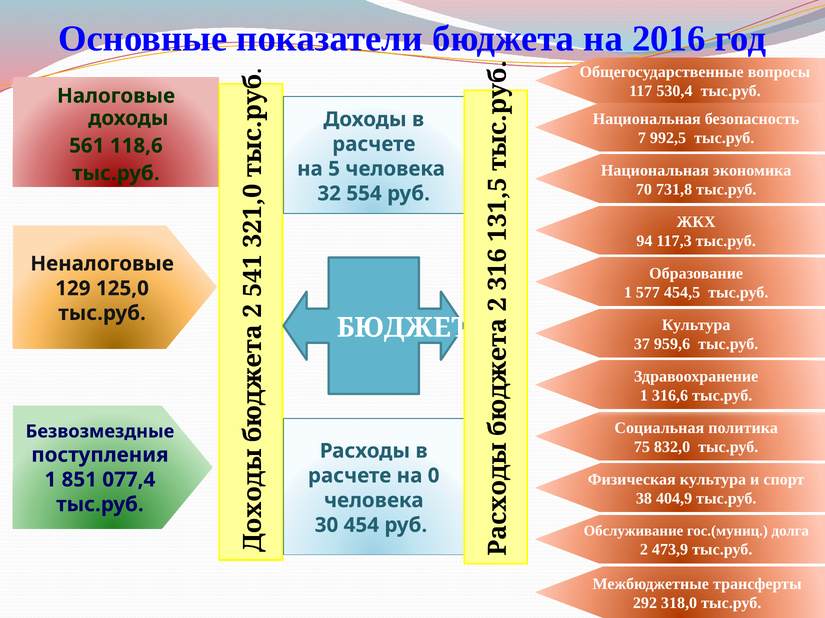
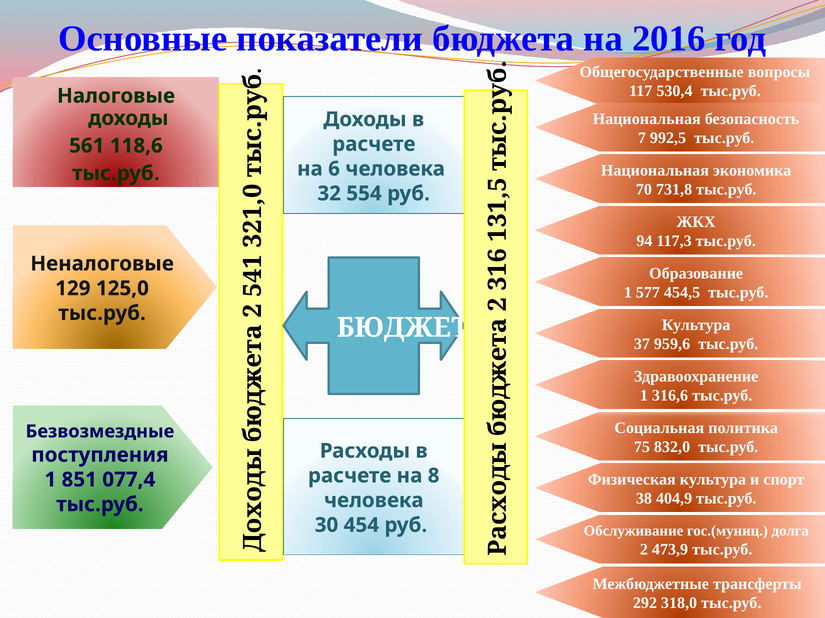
на 5: 5 -> 6
на 0: 0 -> 8
